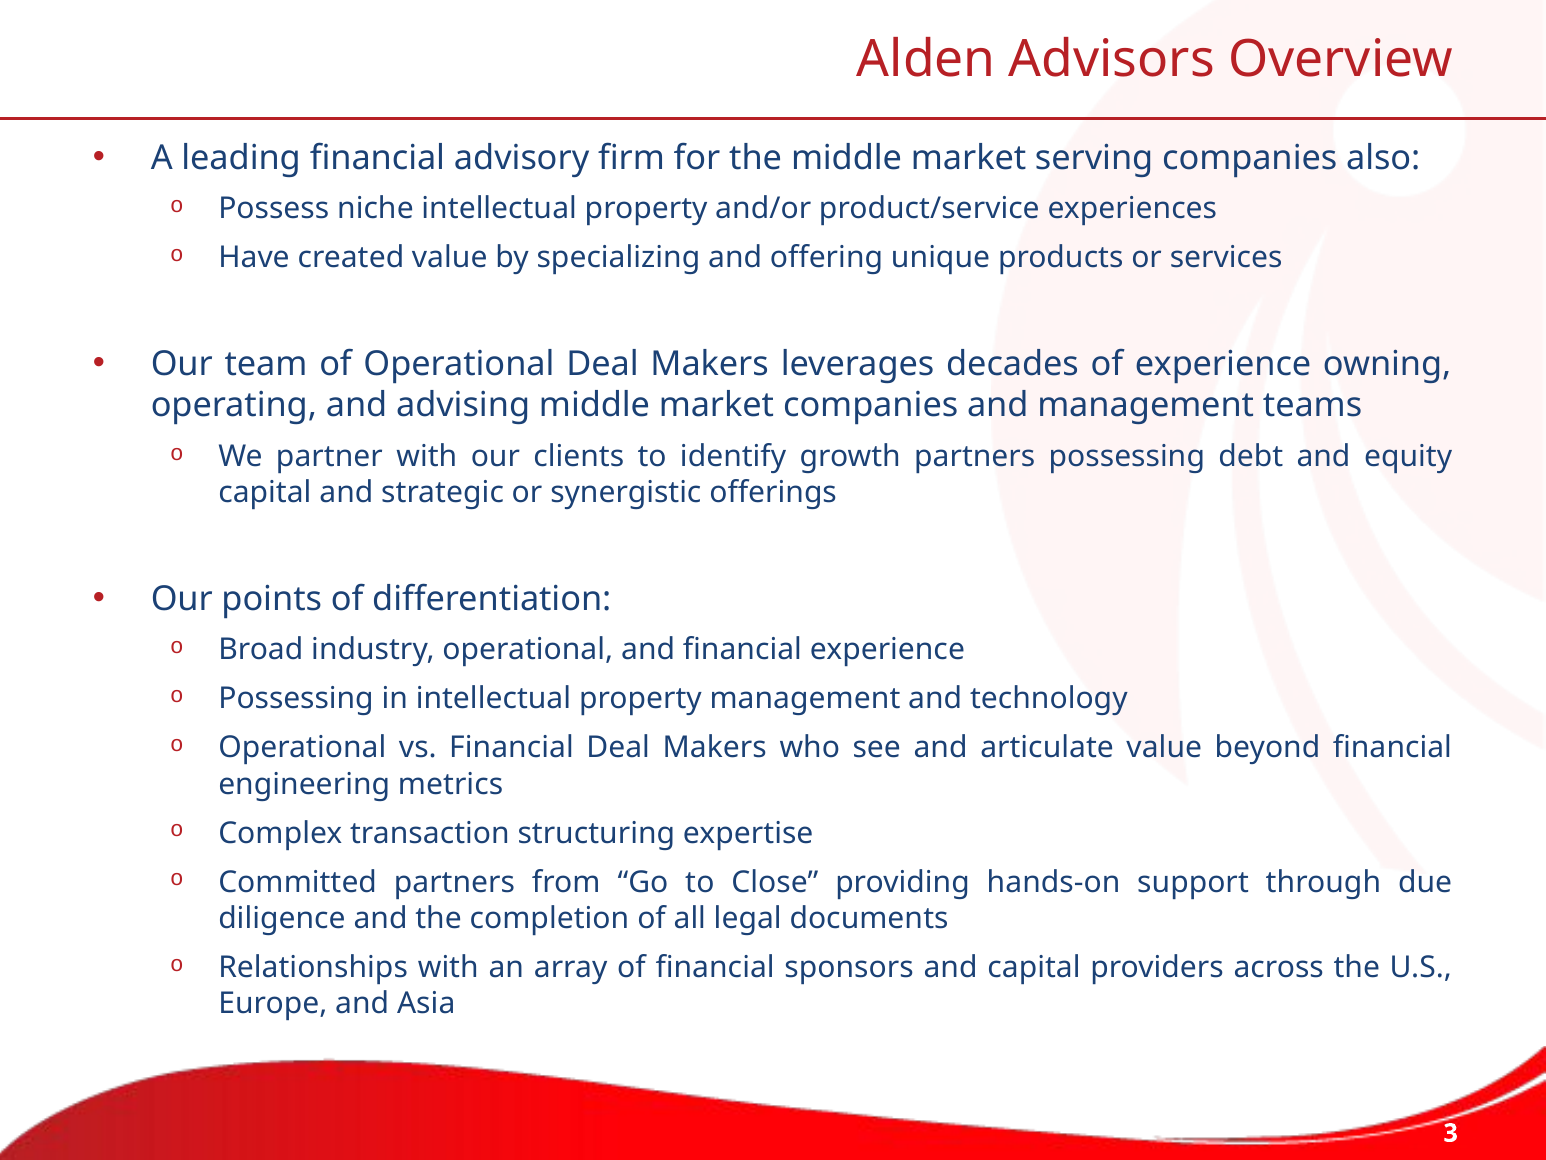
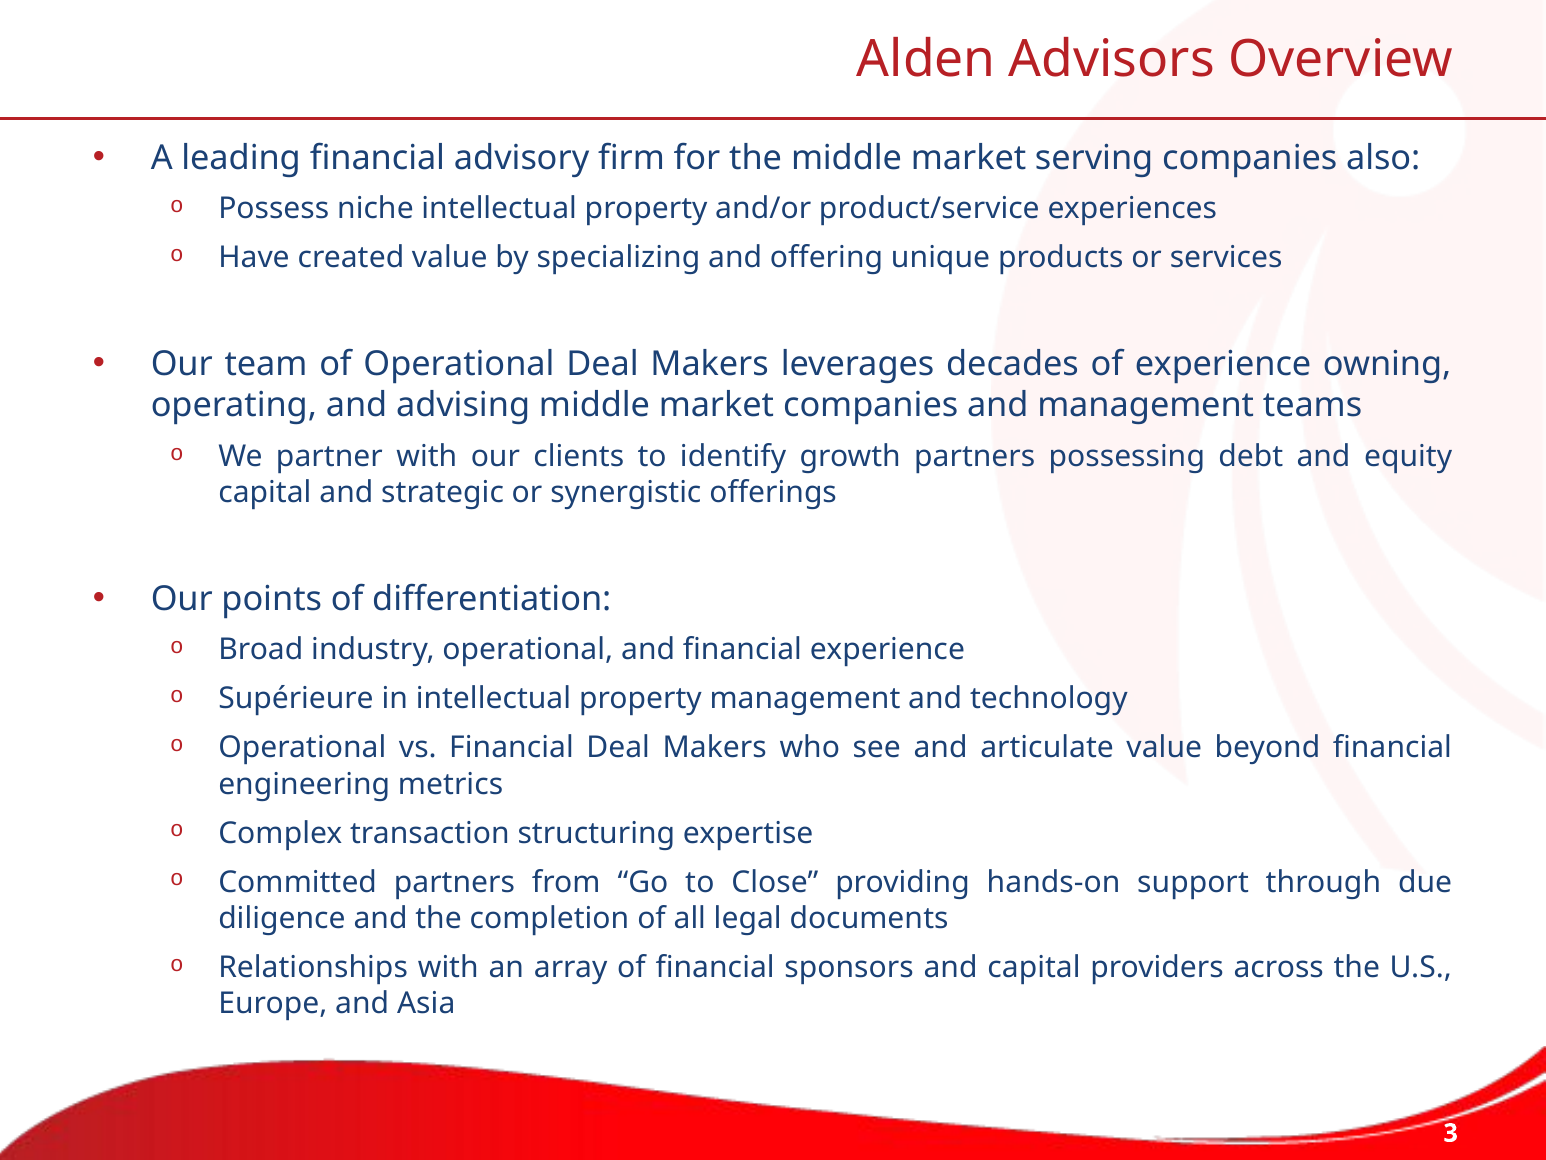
Possessing at (296, 699): Possessing -> Supérieure
